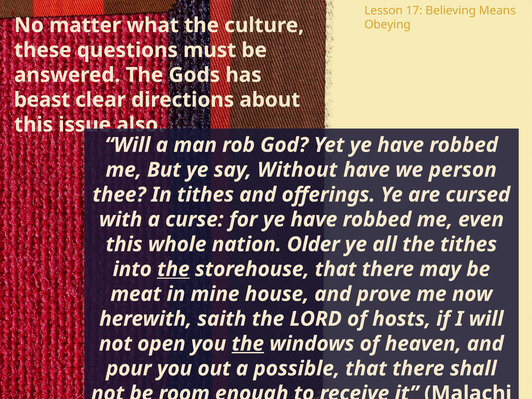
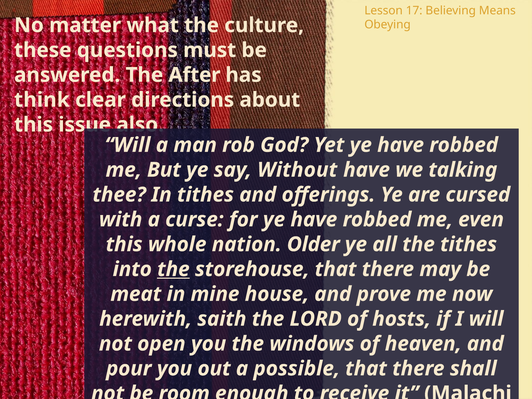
Gods: Gods -> After
beast: beast -> think
person: person -> talking
the at (248, 344) underline: present -> none
